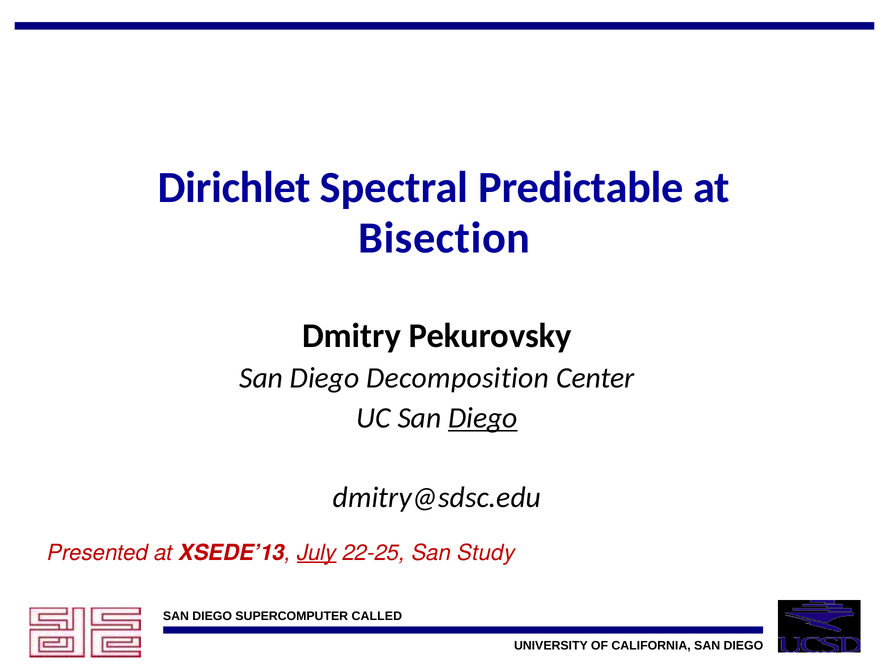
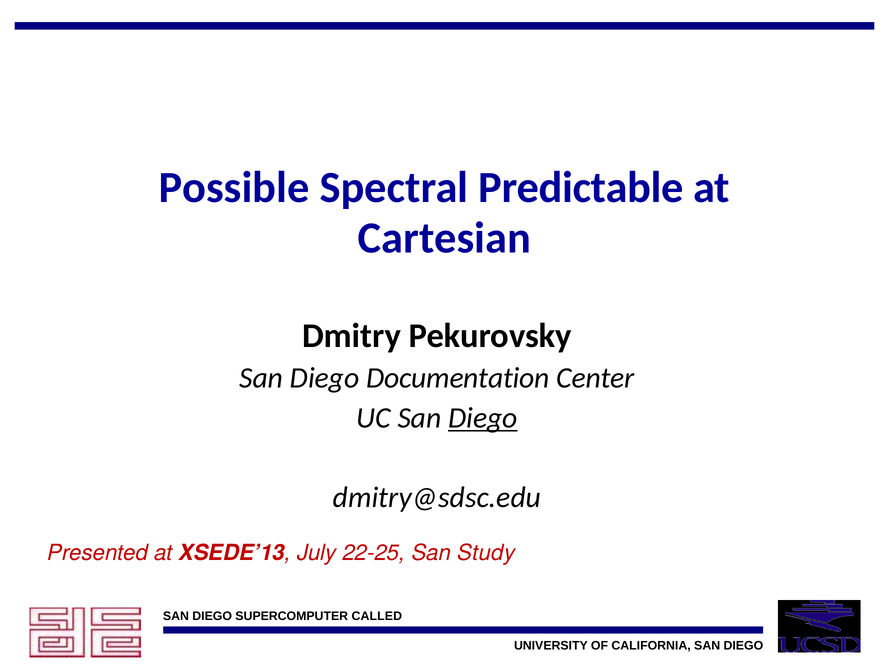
Dirichlet: Dirichlet -> Possible
Bisection: Bisection -> Cartesian
Decomposition: Decomposition -> Documentation
July underline: present -> none
